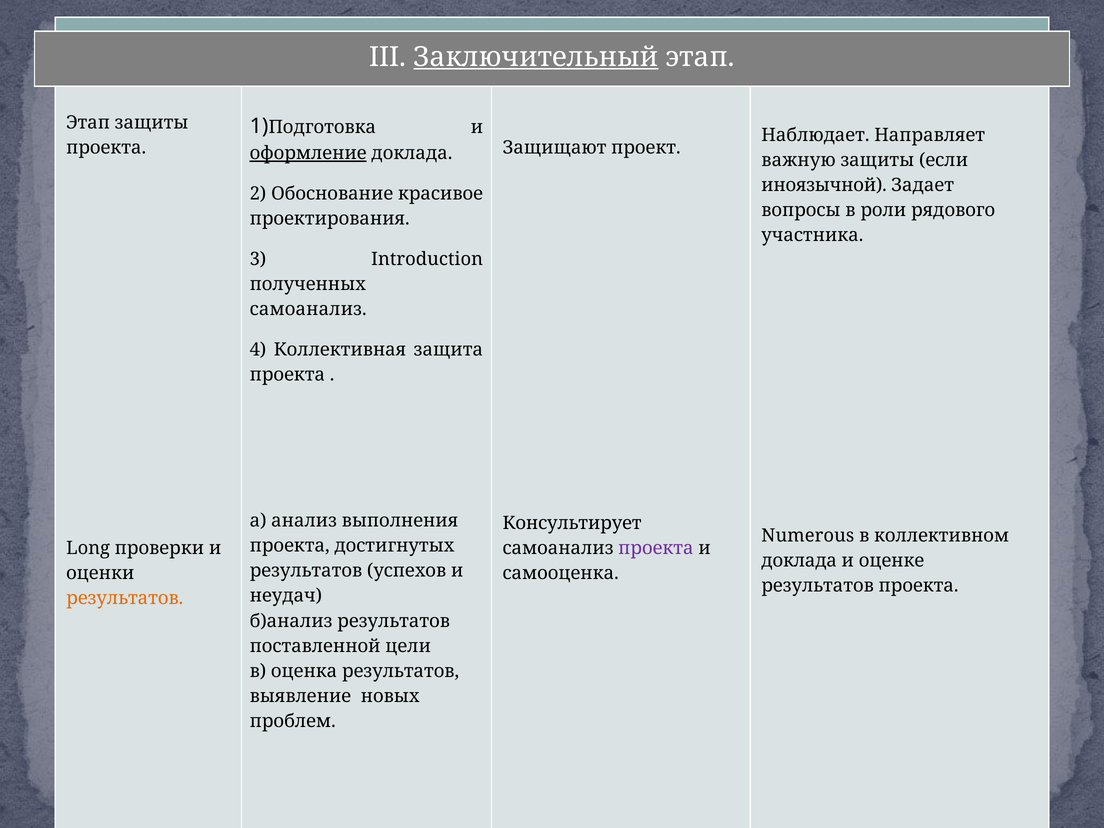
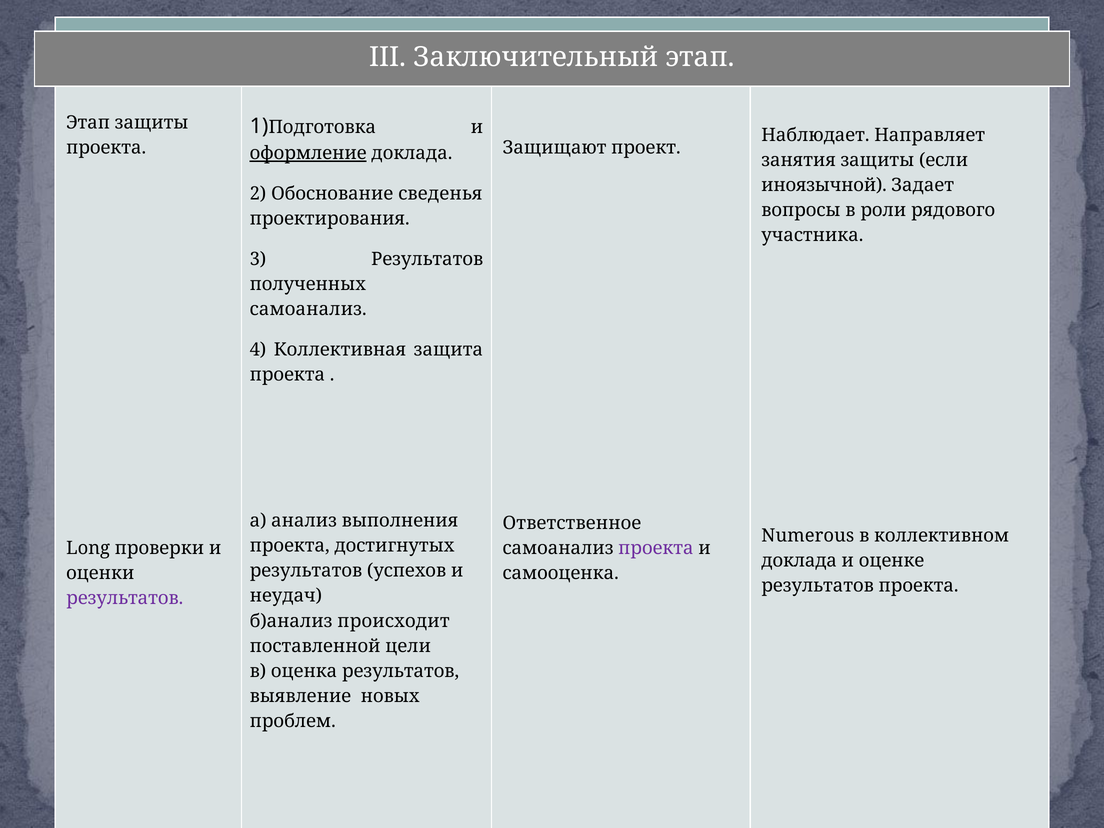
Заключительный underline: present -> none
важную: важную -> занятия
красивое: красивое -> сведенья
3 Introduction: Introduction -> Результатов
Консультирует: Консультирует -> Ответственное
результатов at (125, 598) colour: orange -> purple
б)анализ результатов: результатов -> происходит
